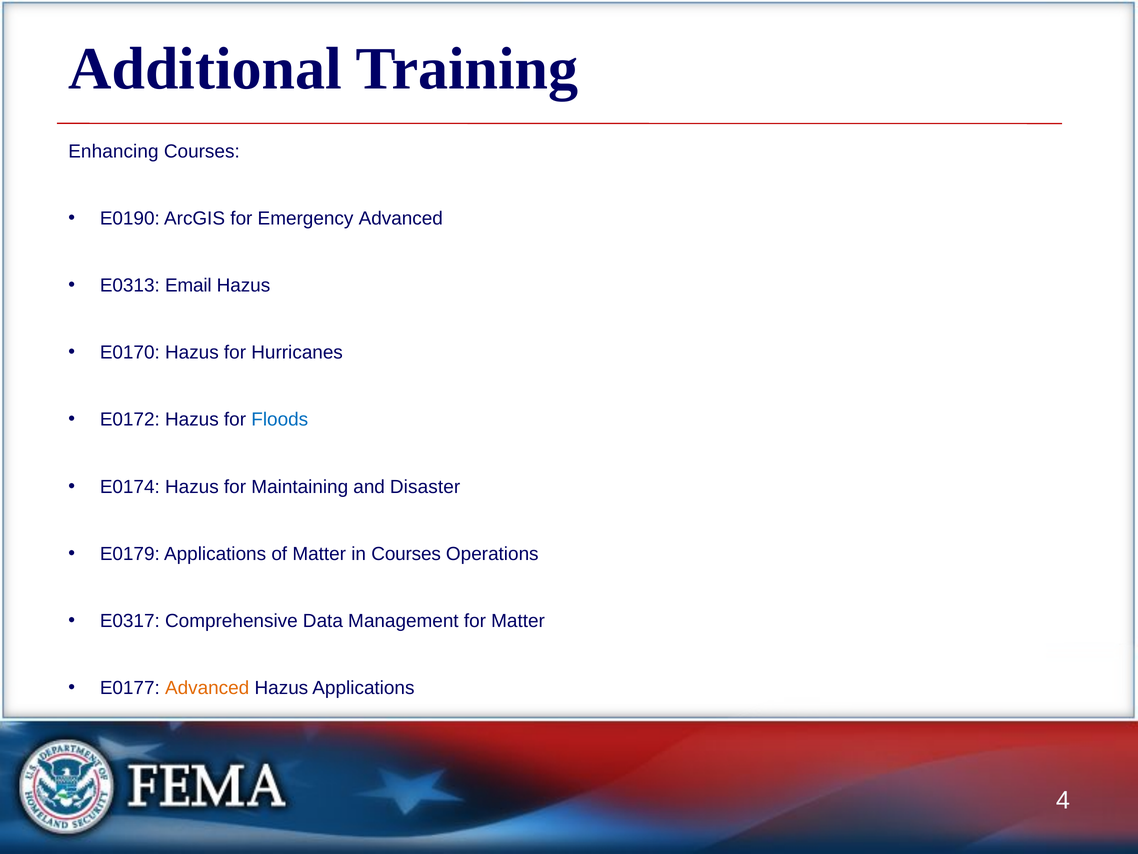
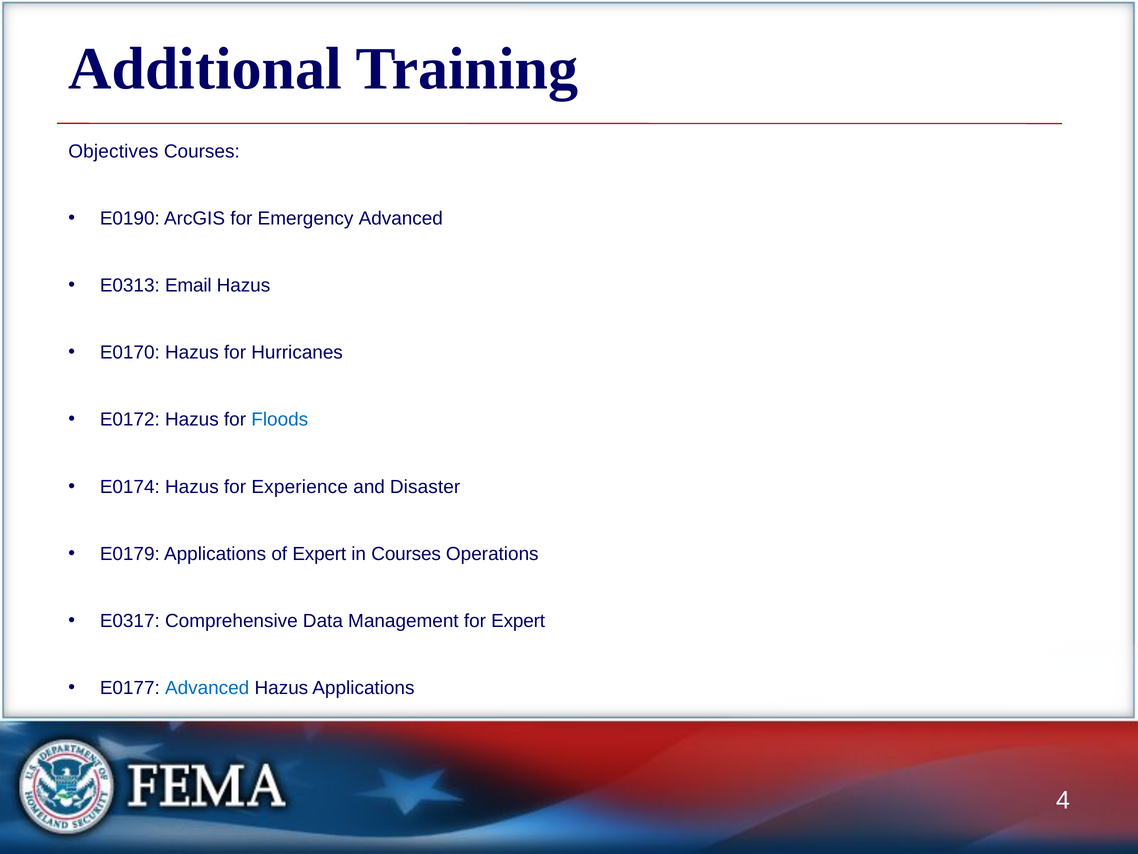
Enhancing: Enhancing -> Objectives
Maintaining: Maintaining -> Experience
of Matter: Matter -> Expert
for Matter: Matter -> Expert
Advanced at (207, 688) colour: orange -> blue
